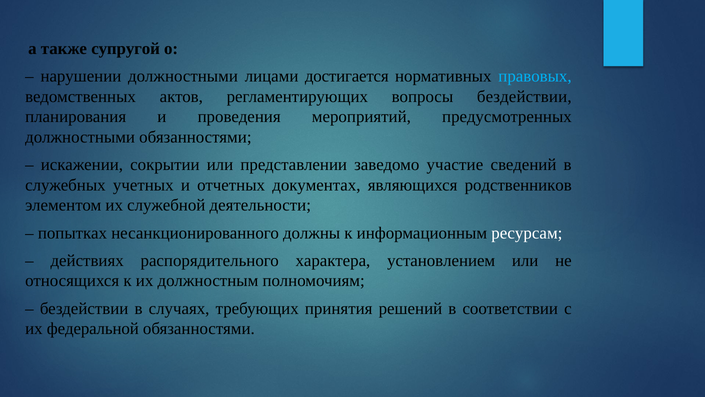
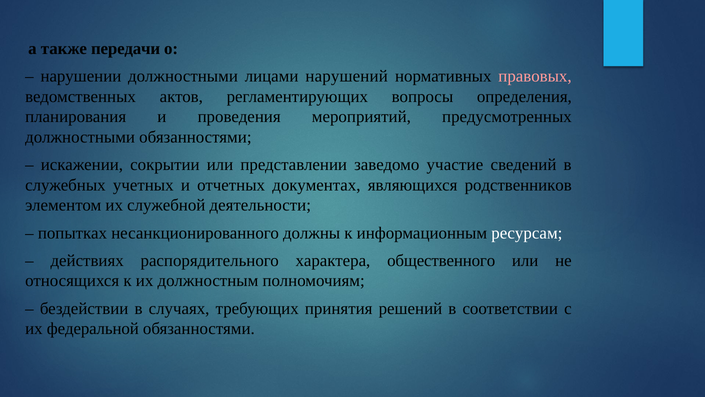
супругой: супругой -> передачи
достигается: достигается -> нарушений
правовых colour: light blue -> pink
вопросы бездействии: бездействии -> определения
установлением: установлением -> общественного
